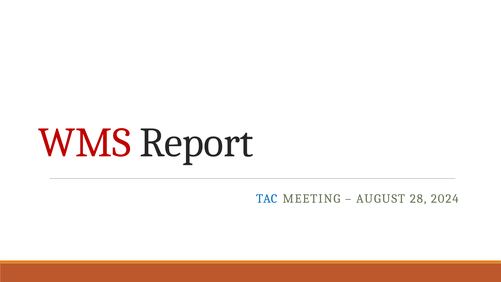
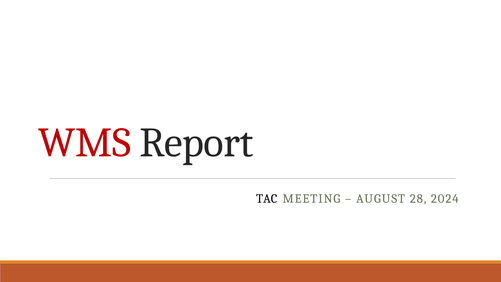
TAC colour: blue -> black
